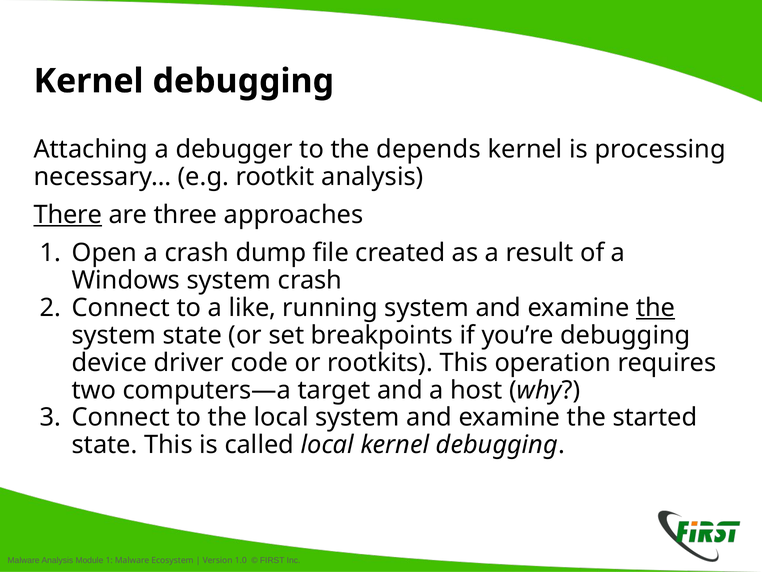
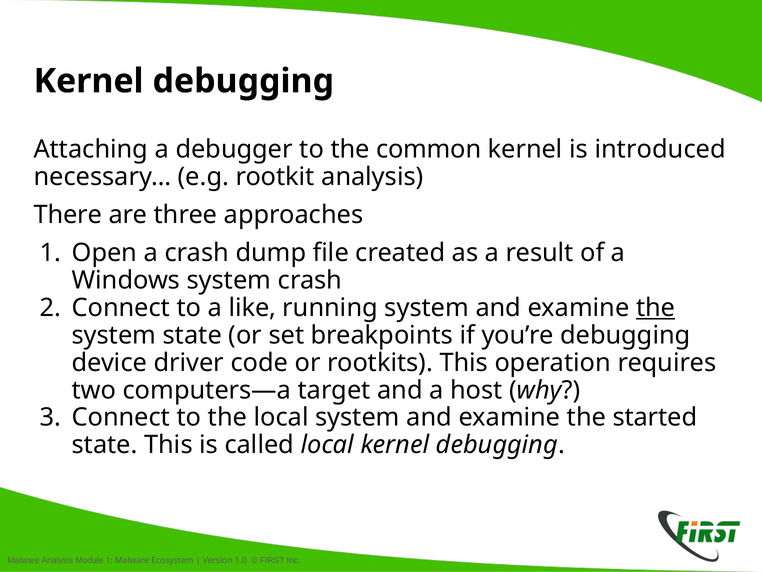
depends: depends -> common
processing: processing -> introduced
There underline: present -> none
